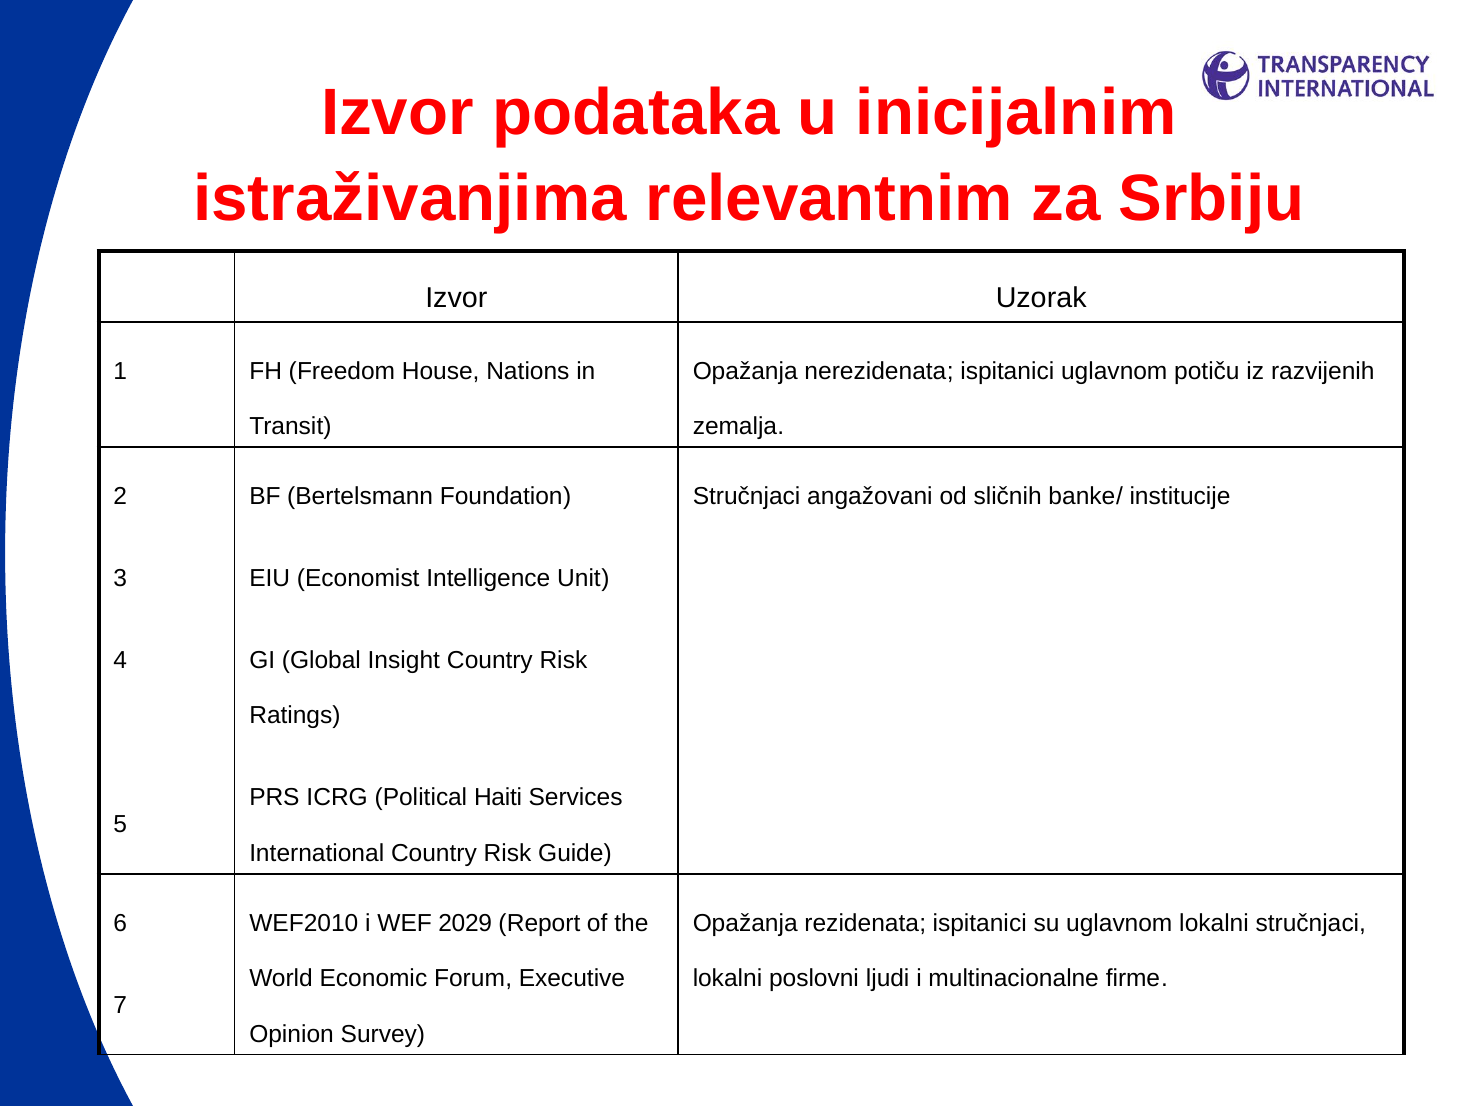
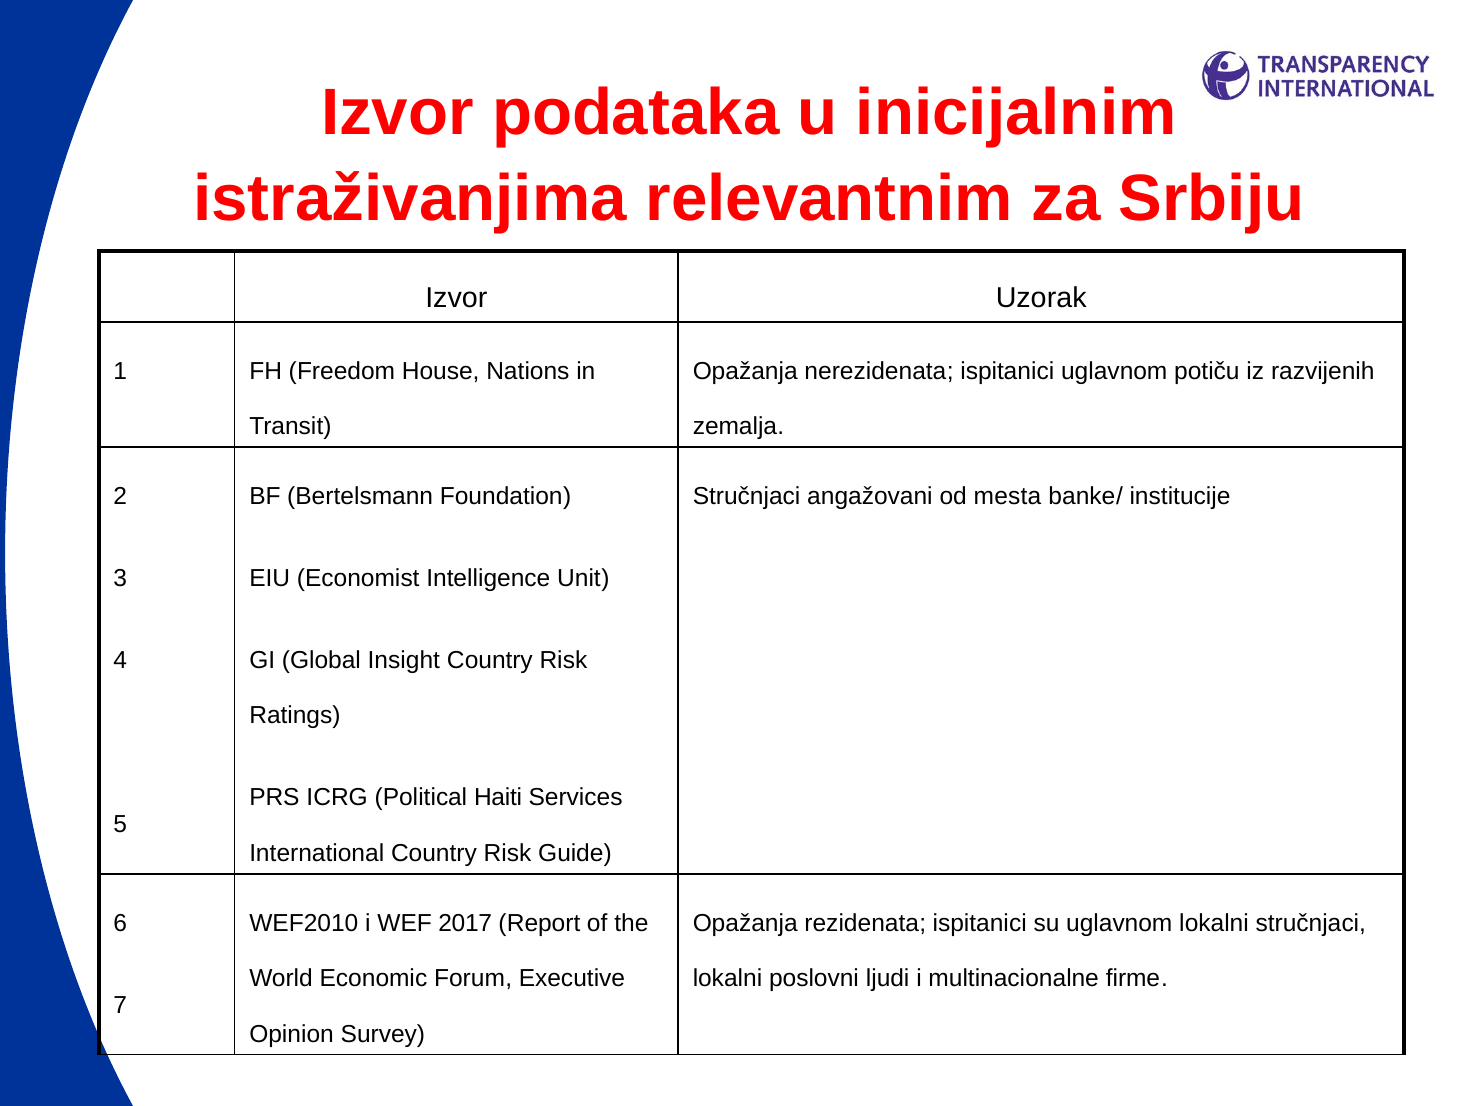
sličnih: sličnih -> mesta
2029: 2029 -> 2017
